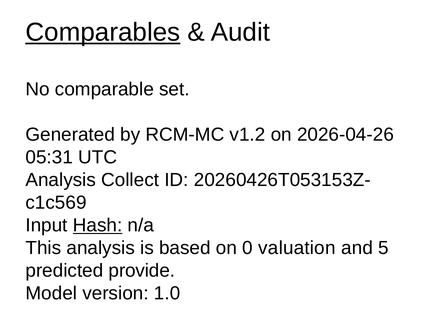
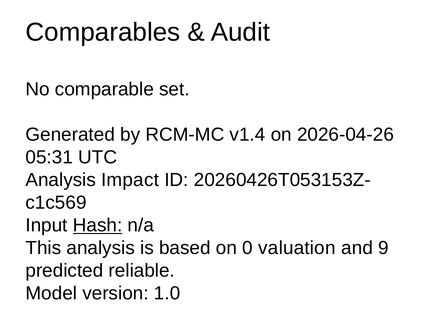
Comparables underline: present -> none
v1.2: v1.2 -> v1.4
Collect: Collect -> Impact
5: 5 -> 9
provide: provide -> reliable
